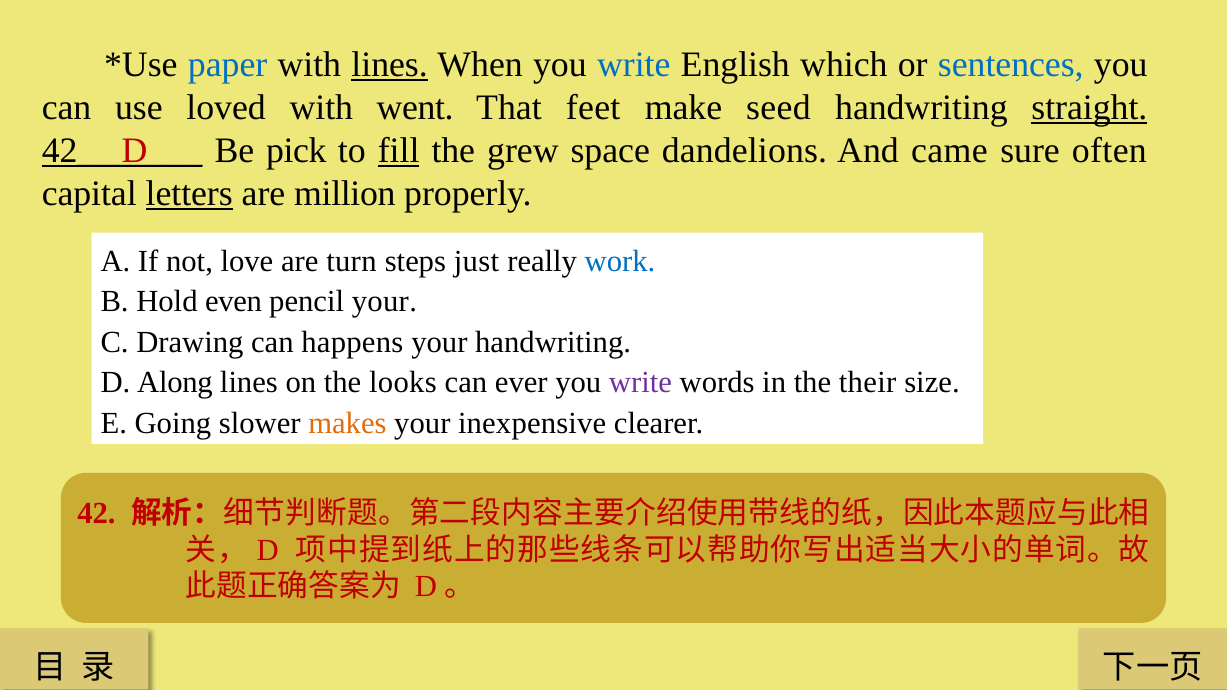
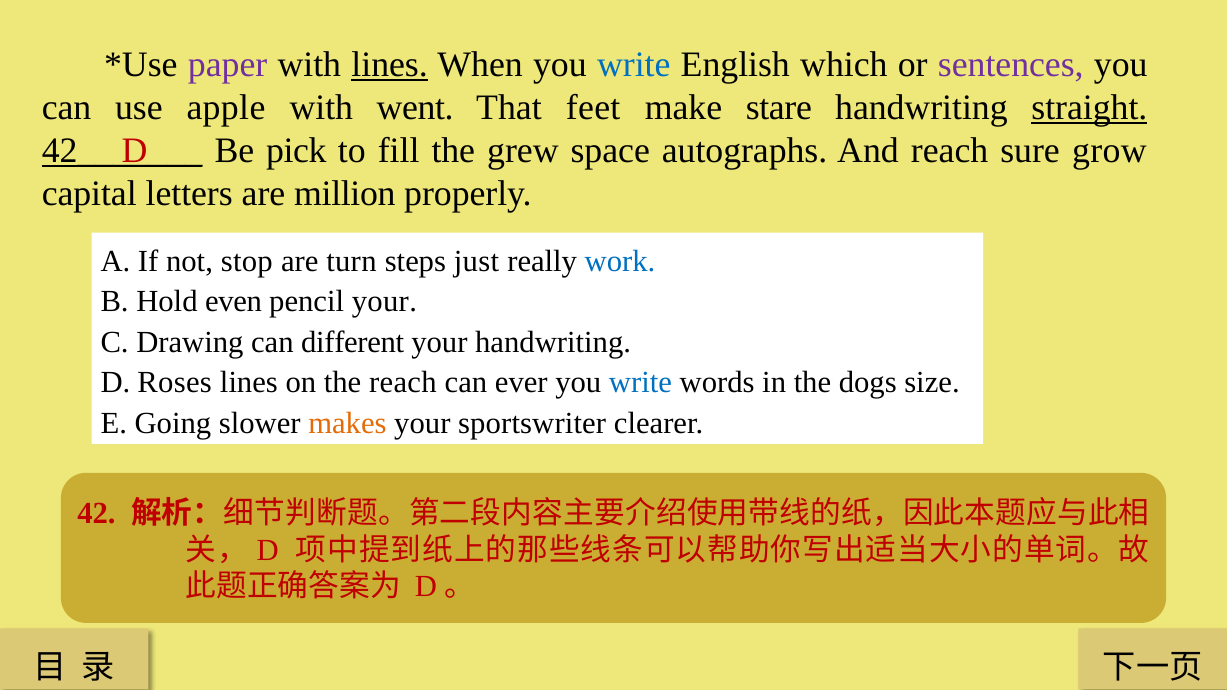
paper colour: blue -> purple
sentences colour: blue -> purple
loved: loved -> apple
seed: seed -> stare
fill underline: present -> none
dandelions: dandelions -> autographs
And came: came -> reach
often: often -> grow
letters underline: present -> none
love: love -> stop
happens: happens -> different
Along: Along -> Roses
the looks: looks -> reach
write at (640, 383) colour: purple -> blue
their: their -> dogs
inexpensive: inexpensive -> sportswriter
